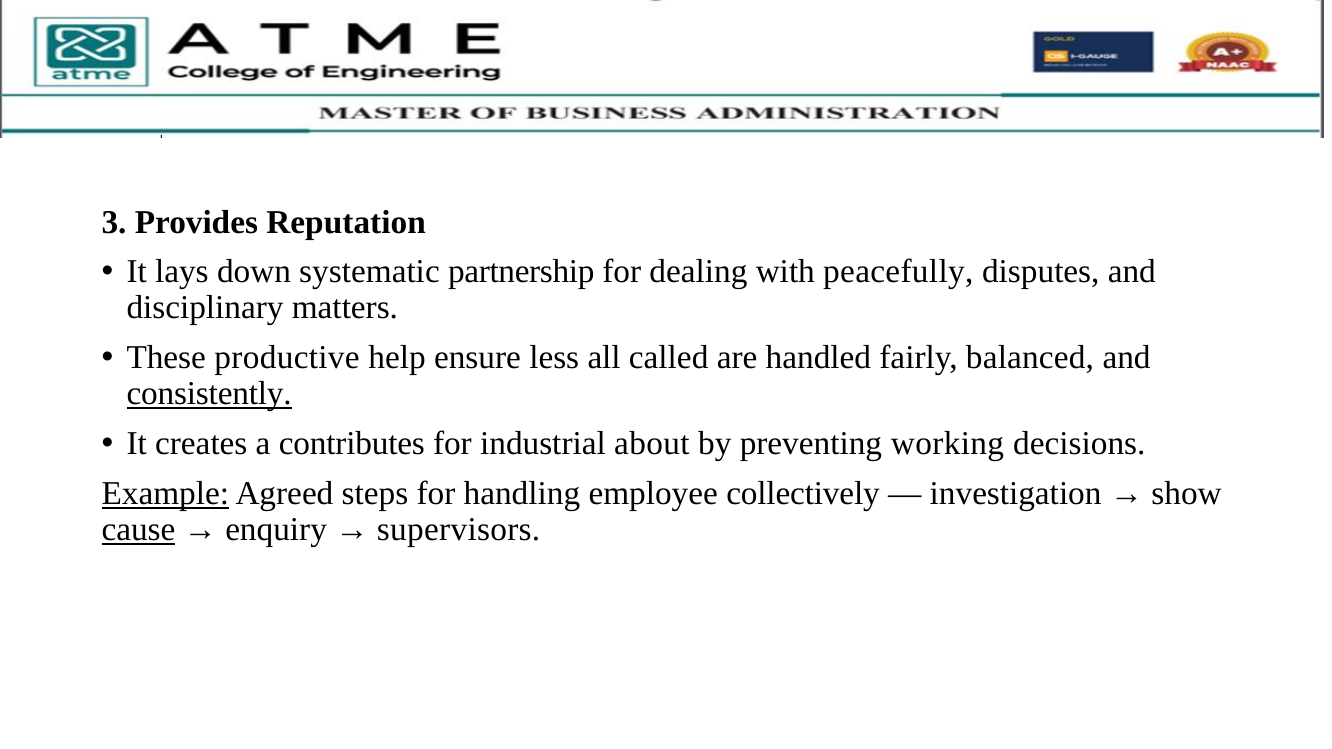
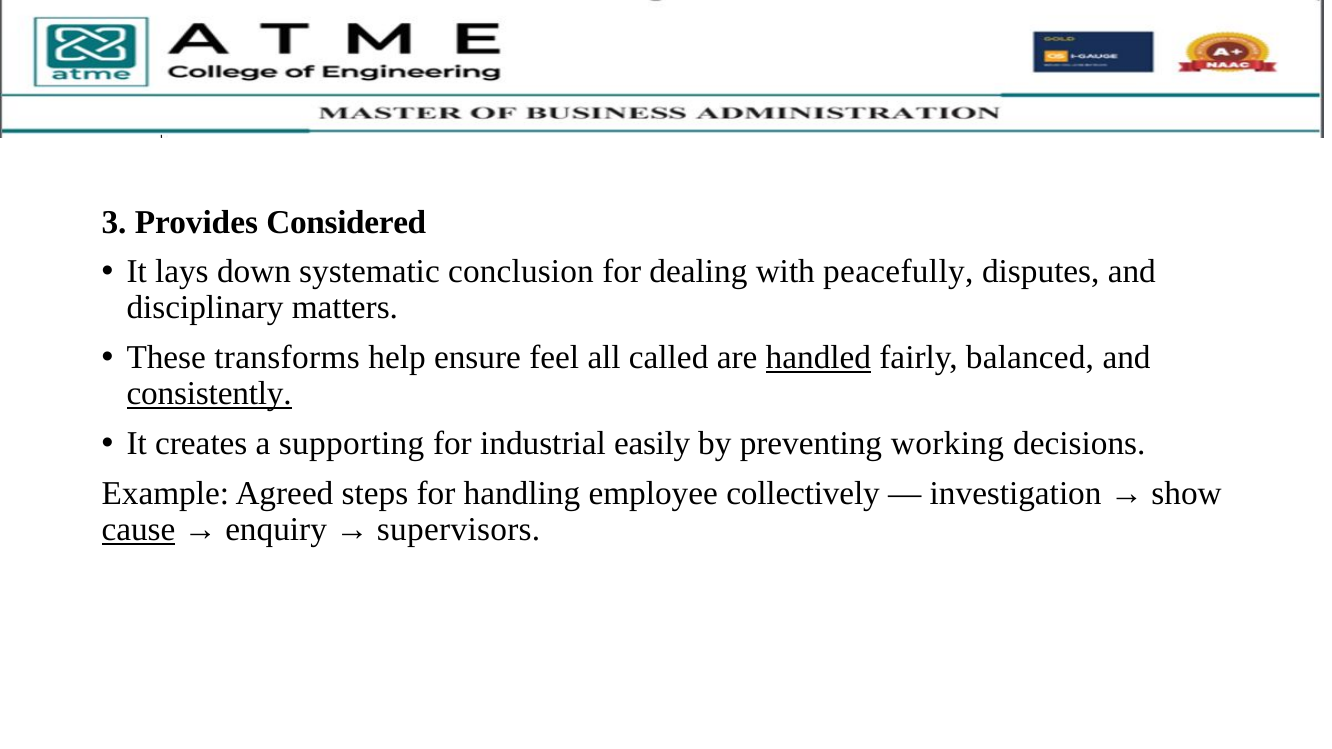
Reputation: Reputation -> Considered
partnership: partnership -> conclusion
productive: productive -> transforms
less: less -> feel
handled underline: none -> present
contributes: contributes -> supporting
about: about -> easily
Example underline: present -> none
